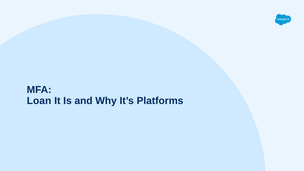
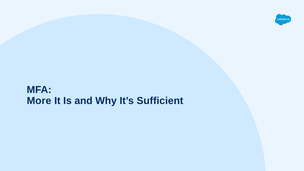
Loan: Loan -> More
Platforms: Platforms -> Sufficient
